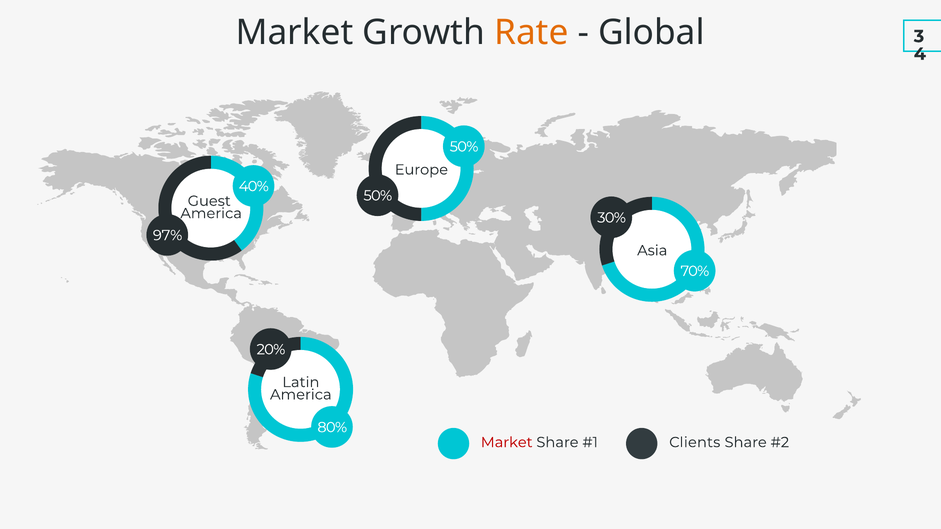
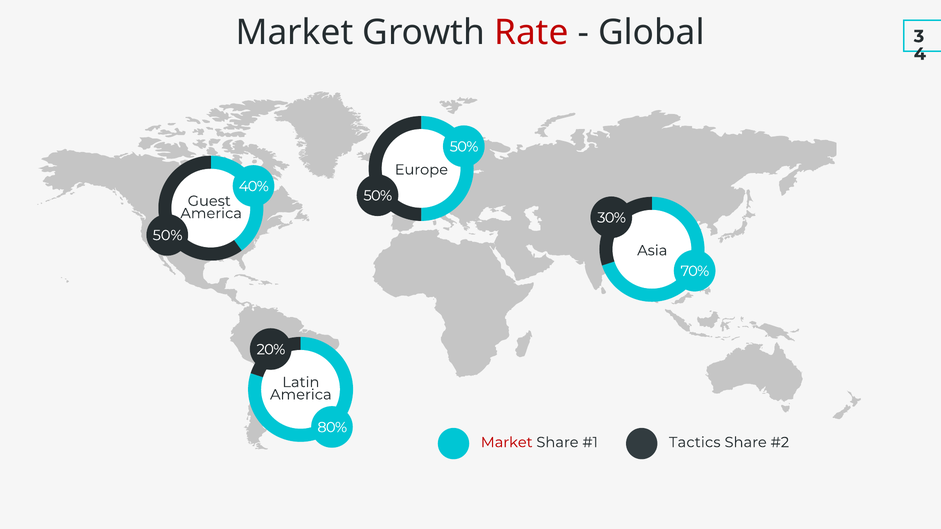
Rate colour: orange -> red
97% at (168, 235): 97% -> 50%
Clients: Clients -> Tactics
